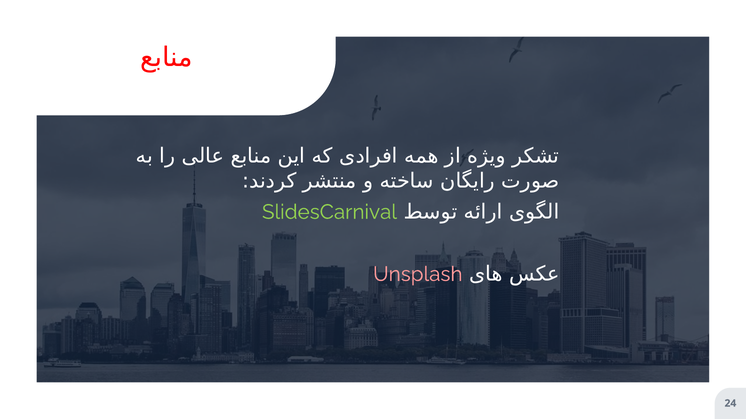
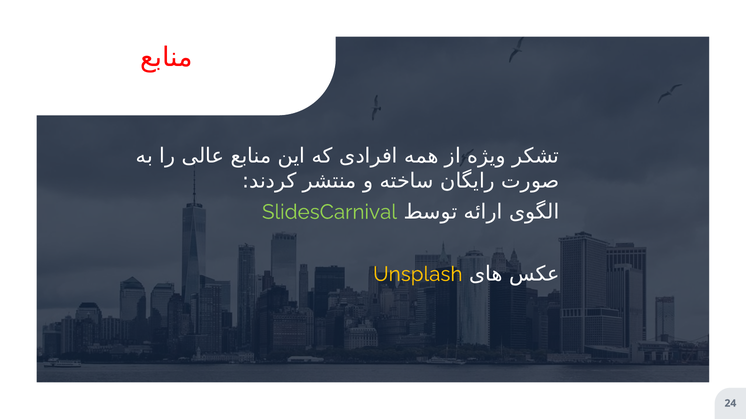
Unsplash colour: pink -> yellow
